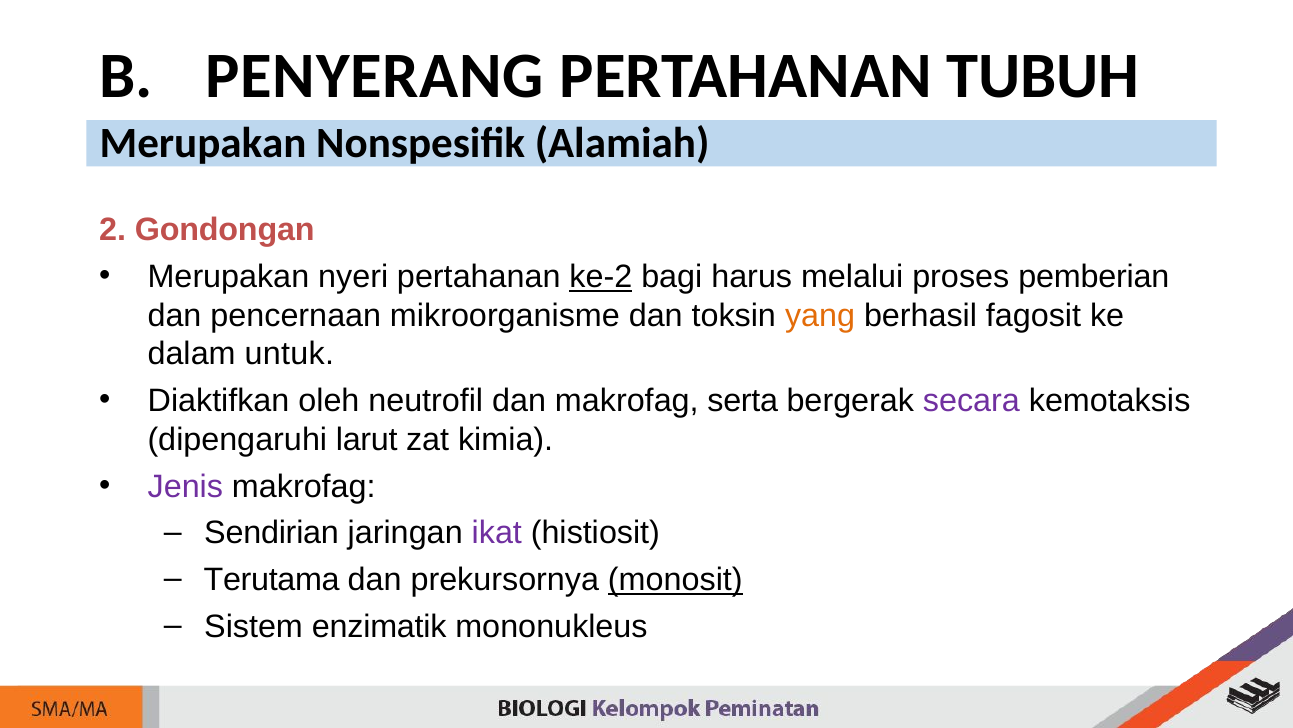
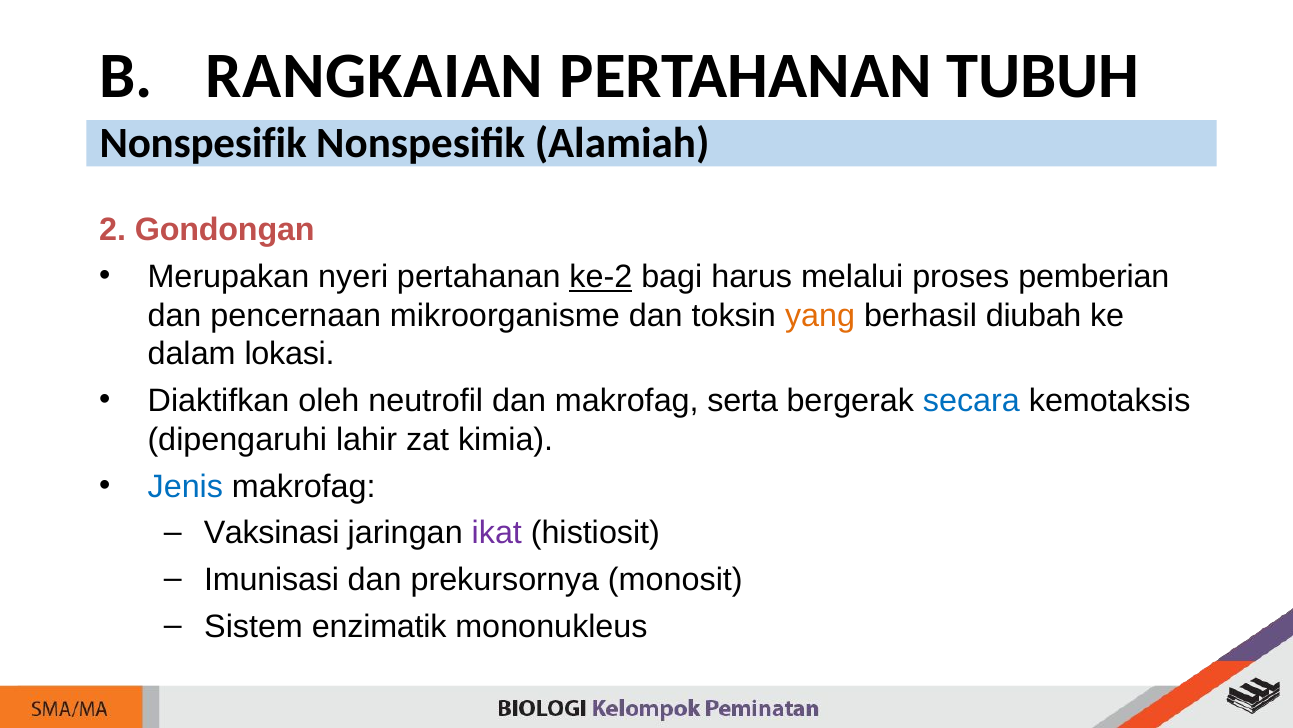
PENYERANG: PENYERANG -> RANGKAIAN
Merupakan at (203, 143): Merupakan -> Nonspesifik
fagosit: fagosit -> diubah
untuk: untuk -> lokasi
secara colour: purple -> blue
larut: larut -> lahir
Jenis colour: purple -> blue
Sendirian: Sendirian -> Vaksinasi
Terutama: Terutama -> Imunisasi
monosit underline: present -> none
